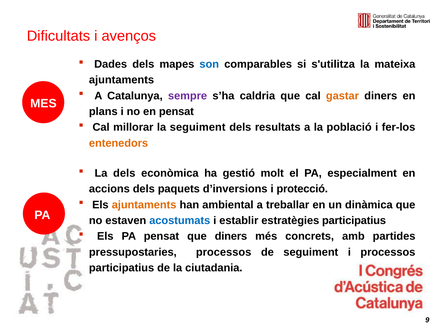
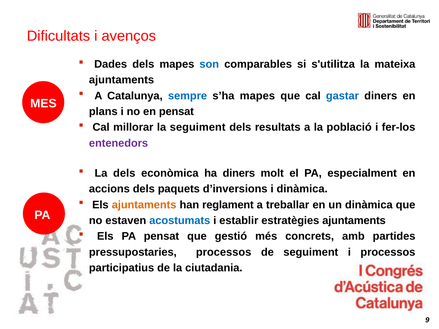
sempre colour: purple -> blue
s’ha caldria: caldria -> mapes
gastar colour: orange -> blue
entenedors colour: orange -> purple
ha gestió: gestió -> diners
i protecció: protecció -> dinàmica
ambiental: ambiental -> reglament
estratègies participatius: participatius -> ajuntaments
que diners: diners -> gestió
